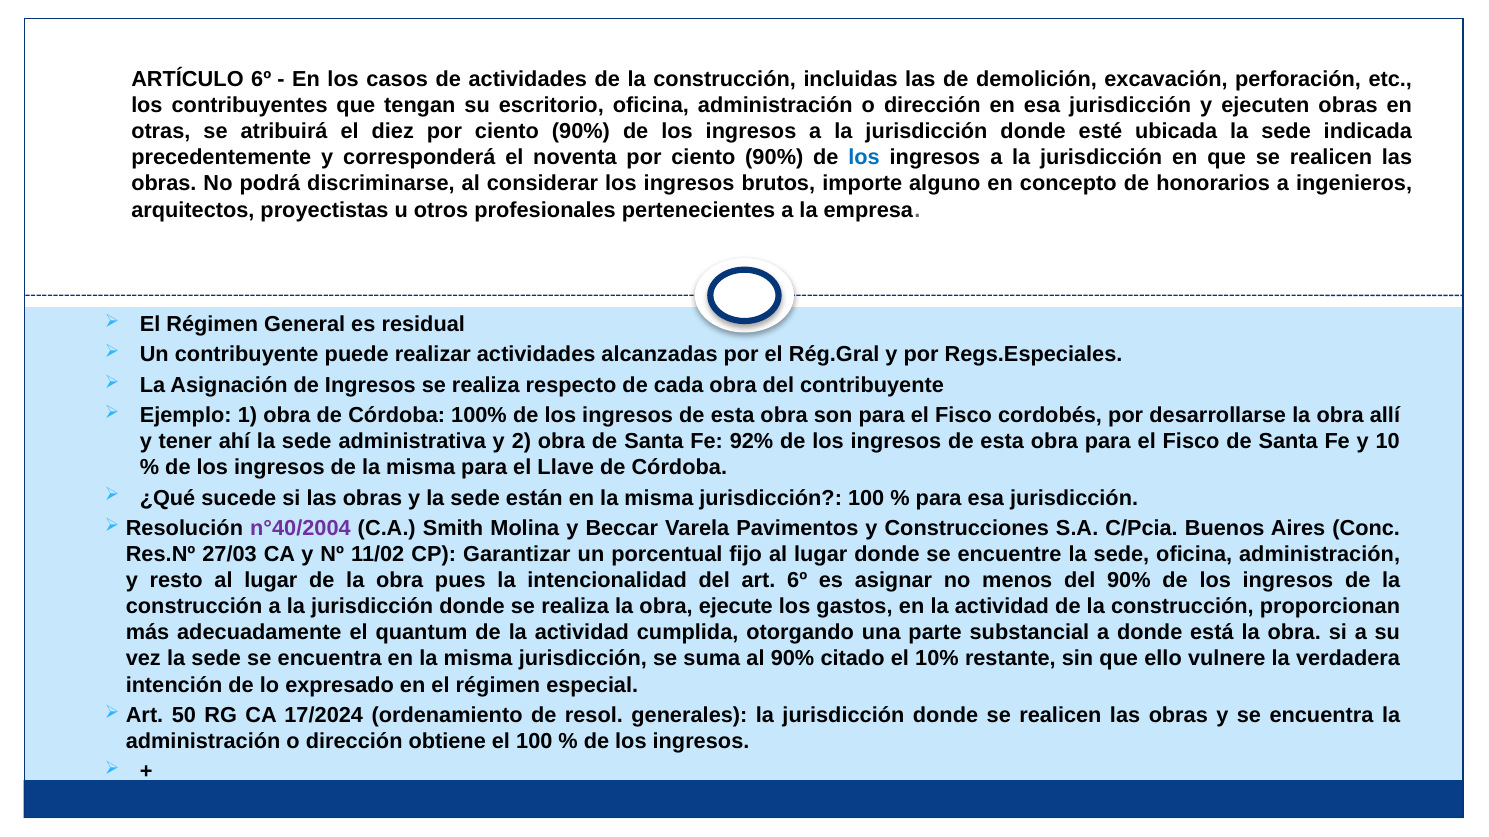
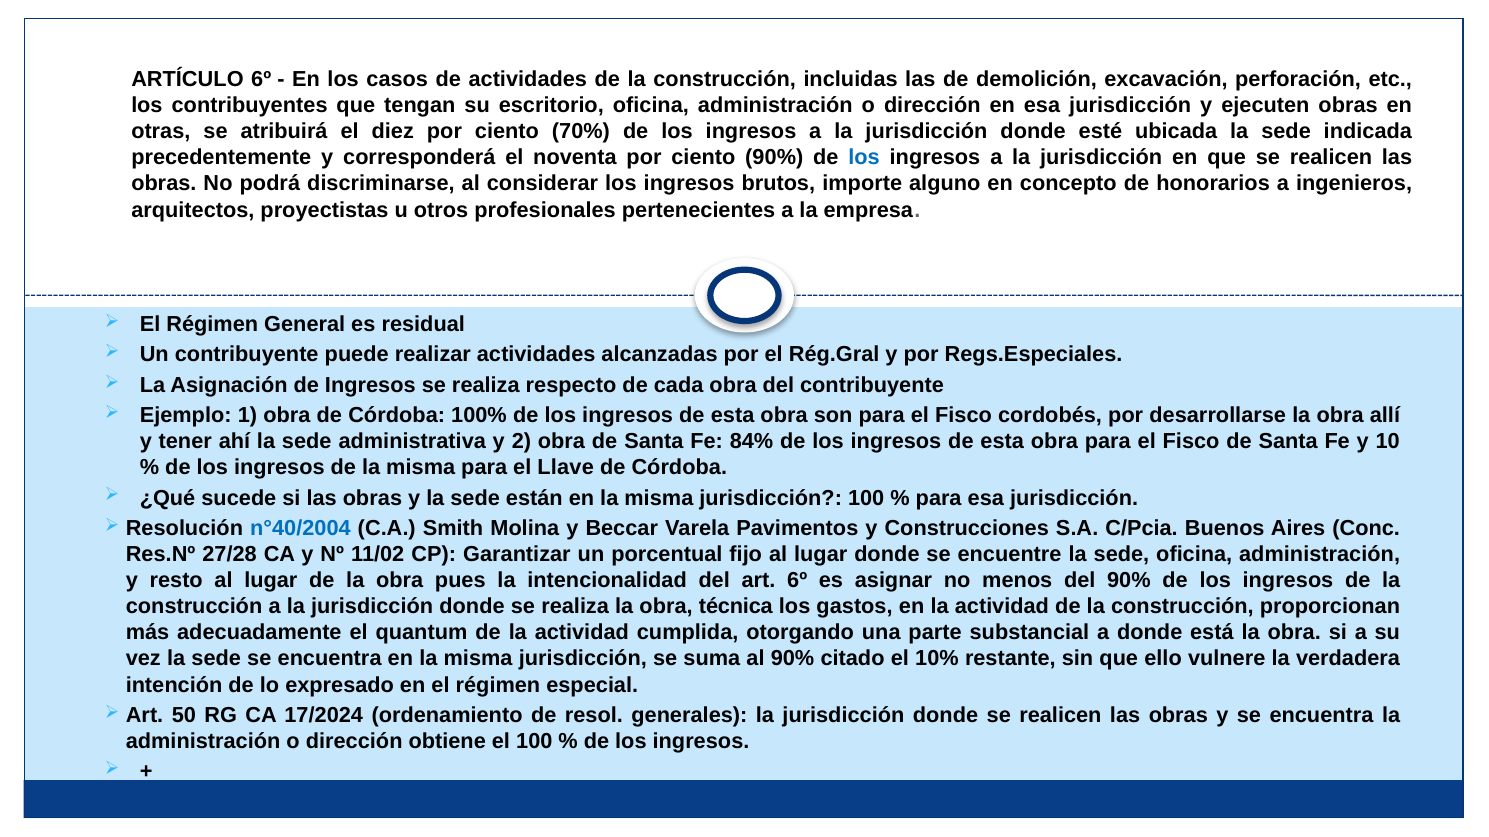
diez por ciento 90%: 90% -> 70%
92%: 92% -> 84%
n°40/2004 colour: purple -> blue
27/03: 27/03 -> 27/28
ejecute: ejecute -> técnica
